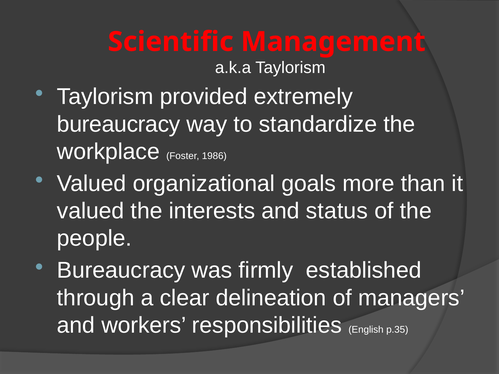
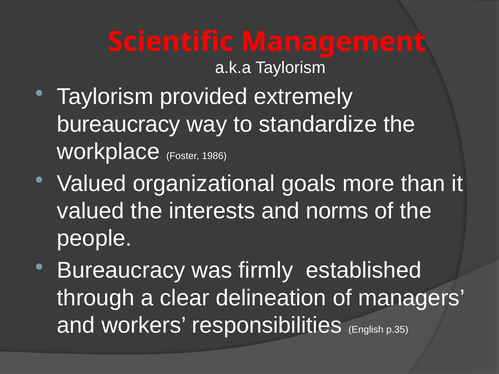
status: status -> norms
